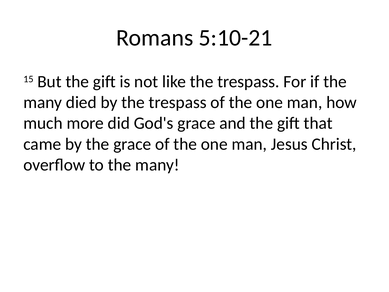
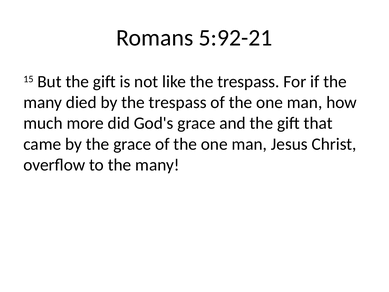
5:10-21: 5:10-21 -> 5:92-21
